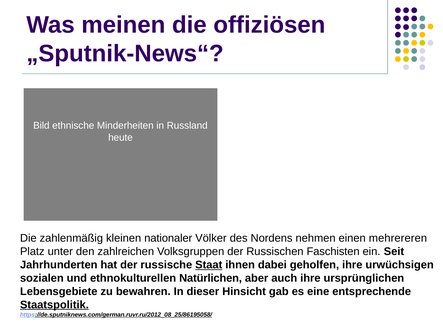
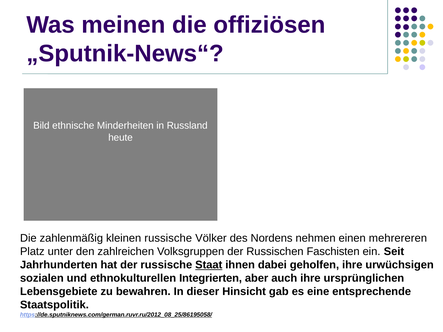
kleinen nationaler: nationaler -> russische
Natürlichen: Natürlichen -> Integrierten
Staatspolitik underline: present -> none
